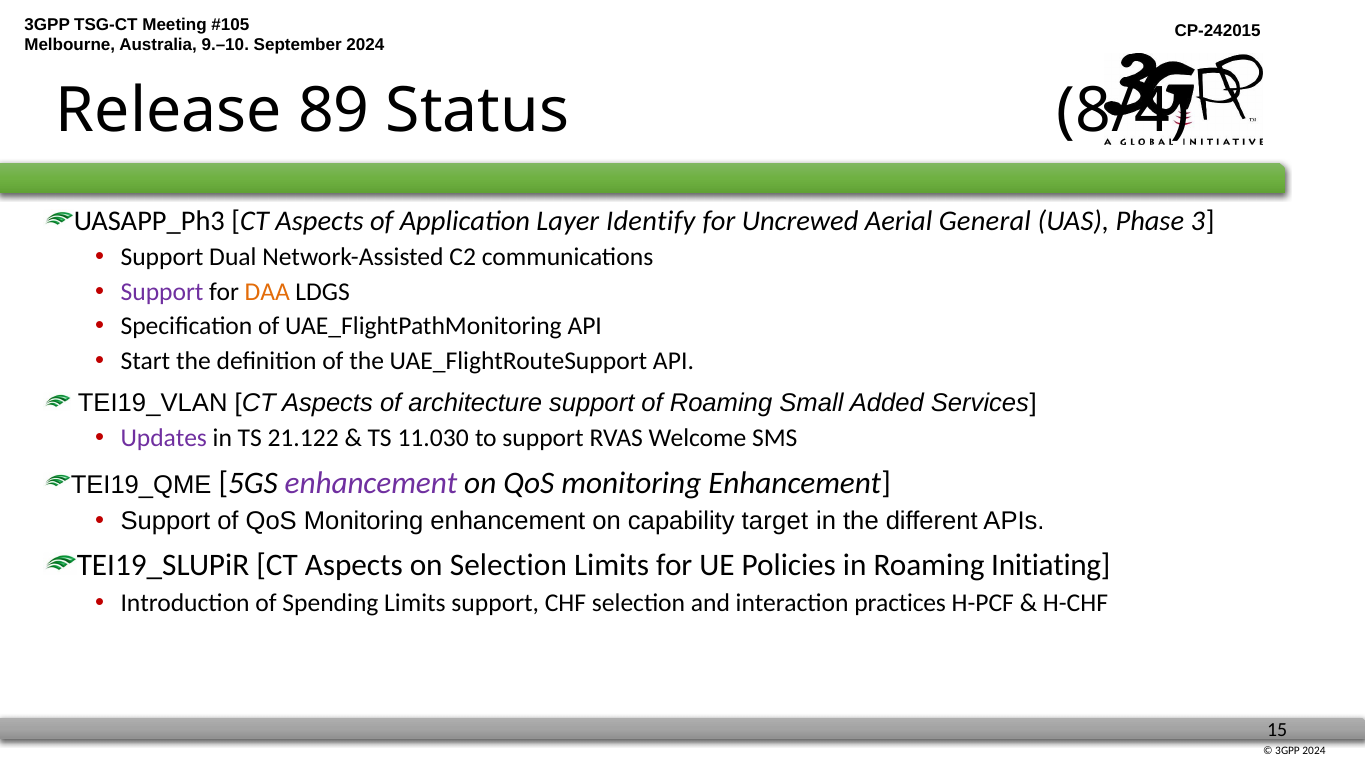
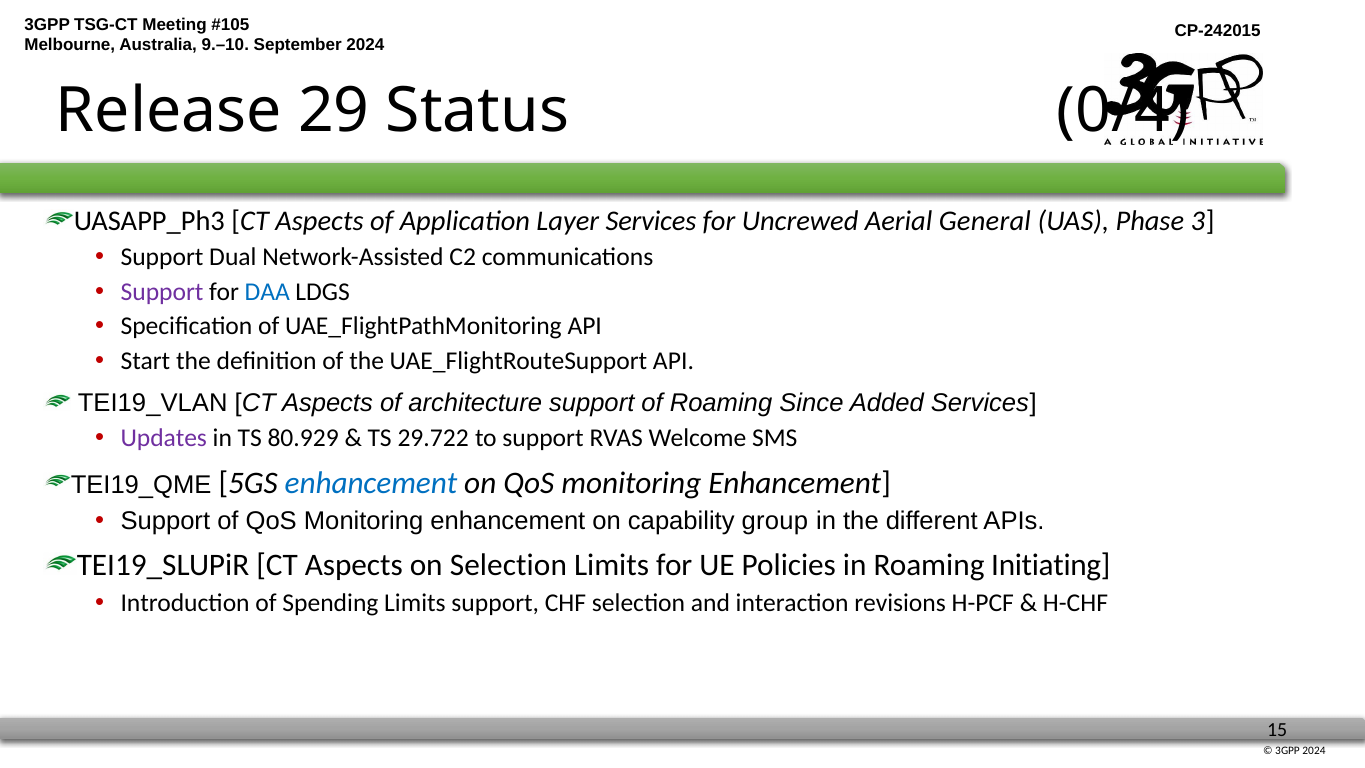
89: 89 -> 29
8/4: 8/4 -> 0/4
Layer Identify: Identify -> Services
DAA colour: orange -> blue
Small: Small -> Since
21.122: 21.122 -> 80.929
11.030: 11.030 -> 29.722
enhancement at (371, 483) colour: purple -> blue
target: target -> group
practices: practices -> revisions
